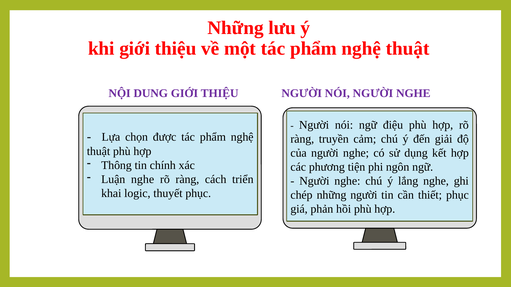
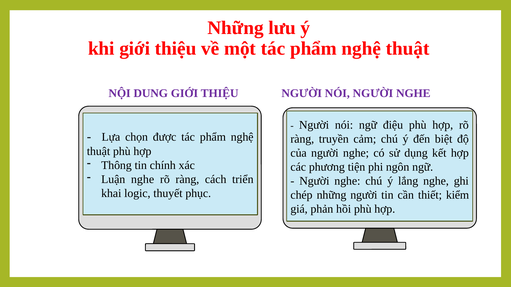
giải: giải -> biệt
thiết phục: phục -> kiểm
